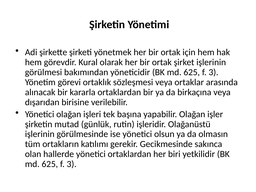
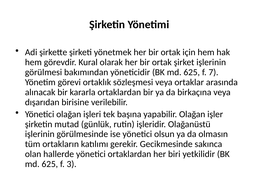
3 at (213, 72): 3 -> 7
